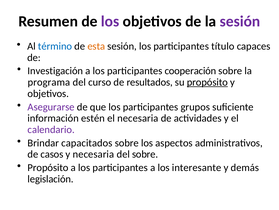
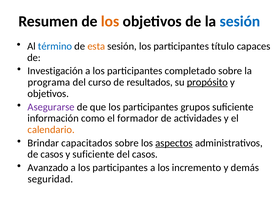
los at (110, 21) colour: purple -> orange
sesión at (240, 21) colour: purple -> blue
cooperación: cooperación -> completado
estén: estén -> como
el necesaria: necesaria -> formador
calendario colour: purple -> orange
aspectos underline: none -> present
y necesaria: necesaria -> suficiente
del sobre: sobre -> casos
Propósito at (48, 167): Propósito -> Avanzado
interesante: interesante -> incremento
legislación: legislación -> seguridad
